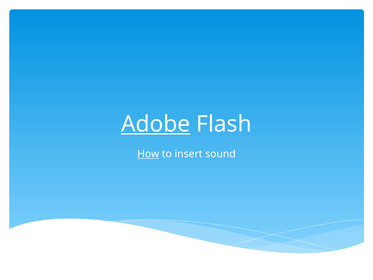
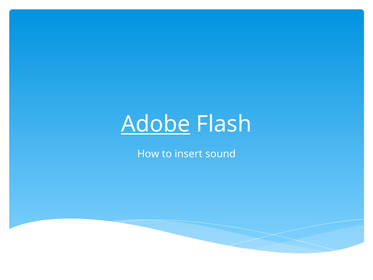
How underline: present -> none
